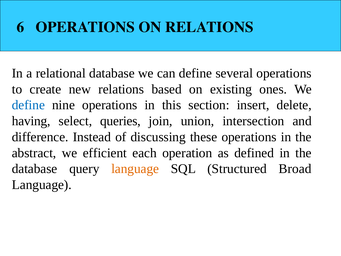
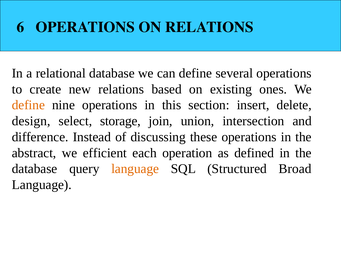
define at (28, 105) colour: blue -> orange
having: having -> design
queries: queries -> storage
